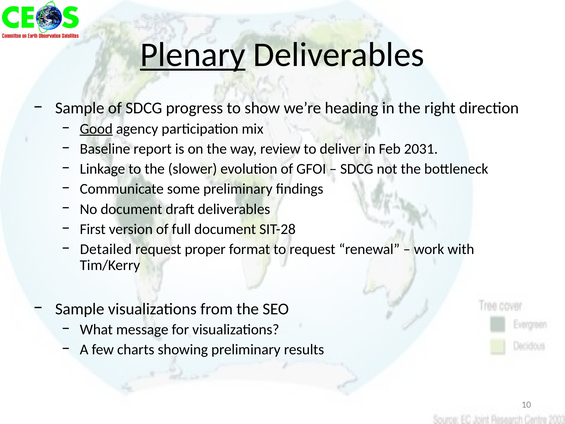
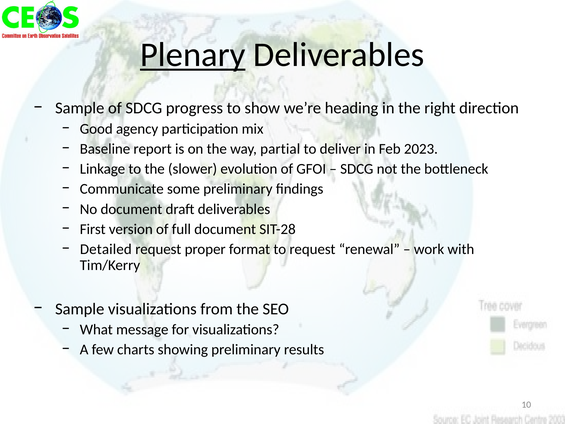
Good underline: present -> none
review: review -> partial
2031: 2031 -> 2023
